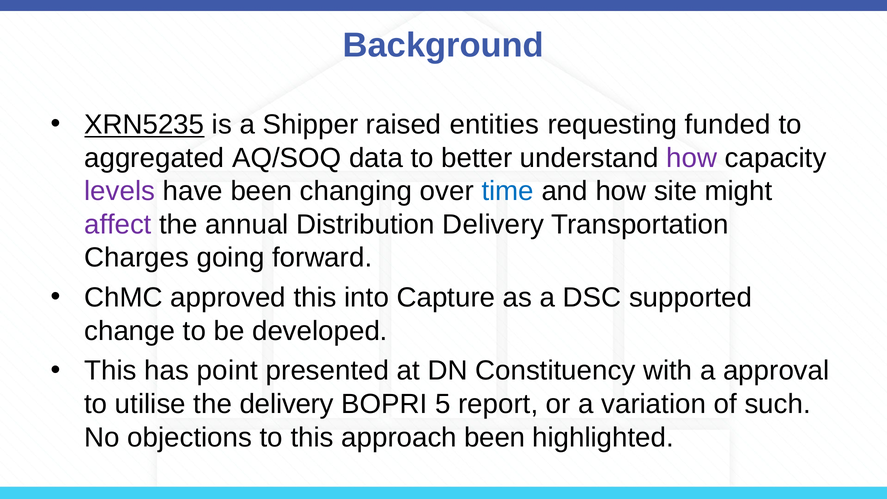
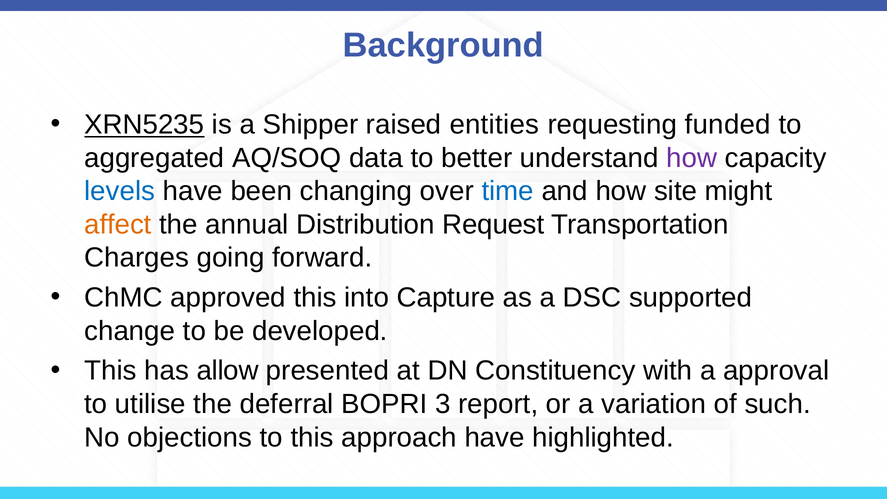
levels colour: purple -> blue
affect colour: purple -> orange
Distribution Delivery: Delivery -> Request
point: point -> allow
the delivery: delivery -> deferral
5: 5 -> 3
approach been: been -> have
